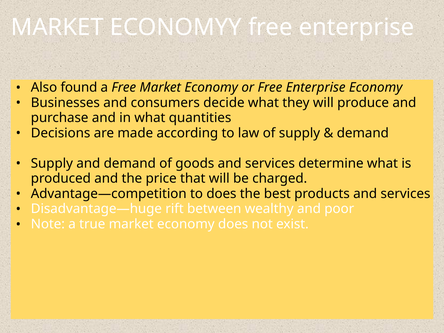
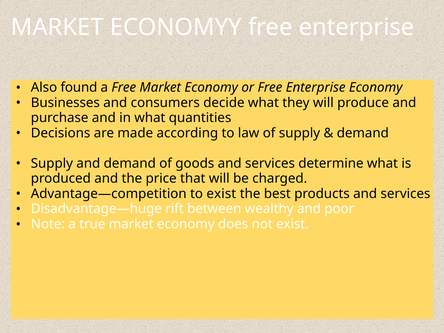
to does: does -> exist
